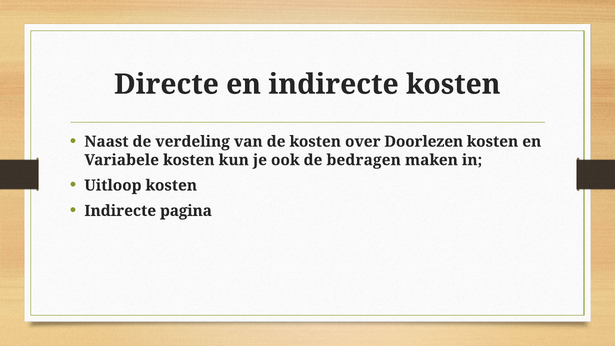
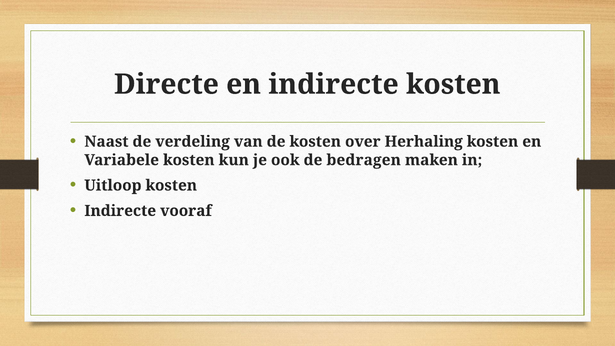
Doorlezen: Doorlezen -> Herhaling
pagina: pagina -> vooraf
